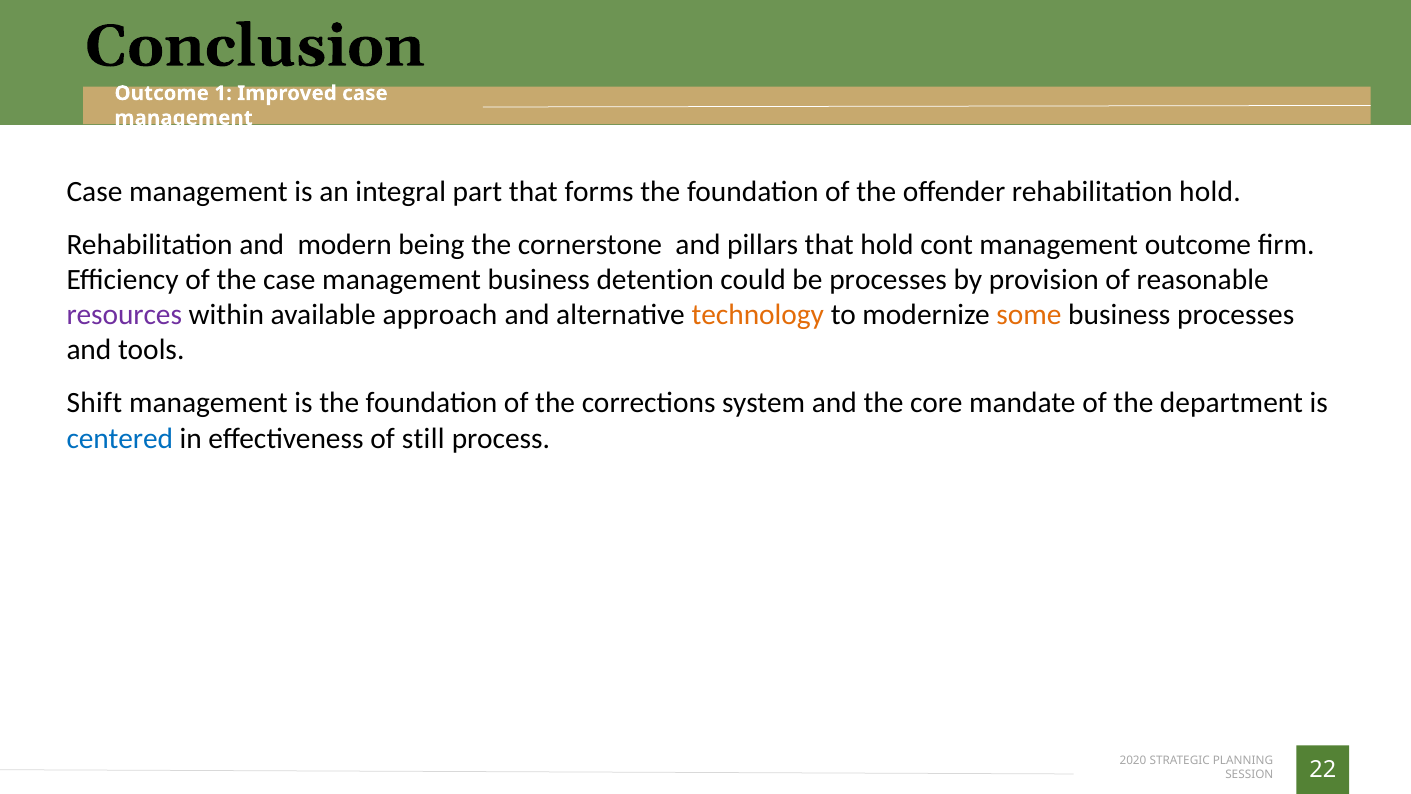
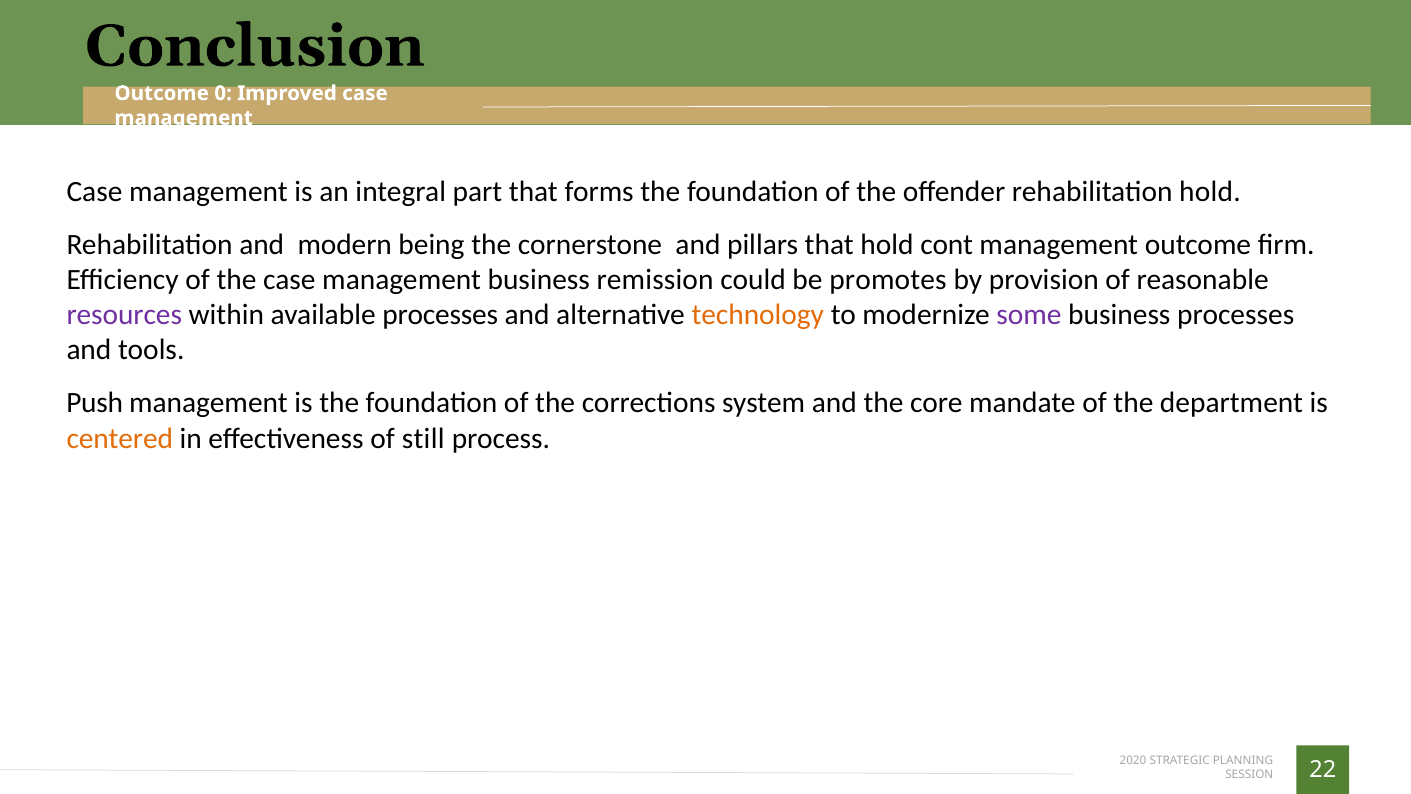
1: 1 -> 0
detention: detention -> remission
be processes: processes -> promotes
available approach: approach -> processes
some colour: orange -> purple
Shift: Shift -> Push
centered colour: blue -> orange
